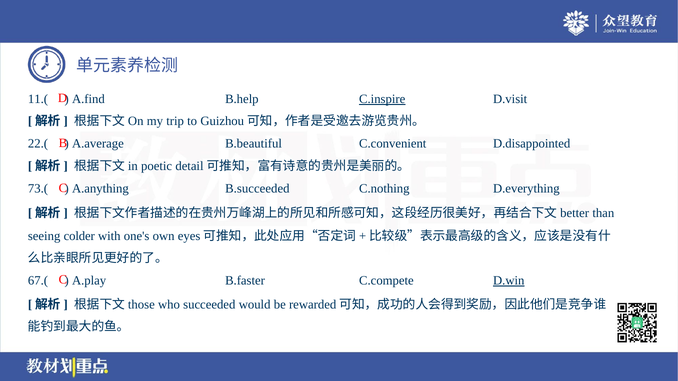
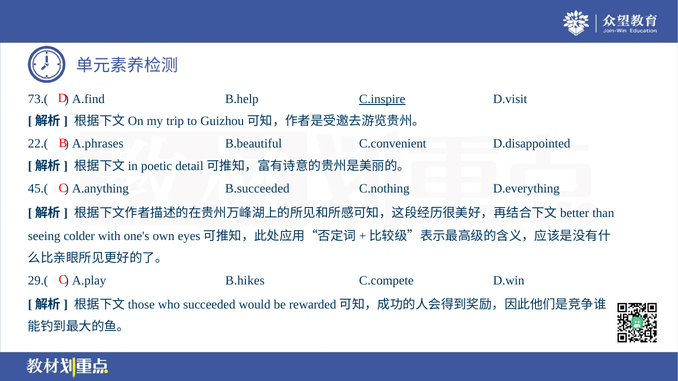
11.(: 11.( -> 73.(
A.average: A.average -> A.phrases
73.(: 73.( -> 45.(
67.(: 67.( -> 29.(
B.faster: B.faster -> B.hikes
D.win underline: present -> none
